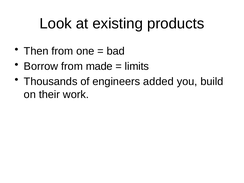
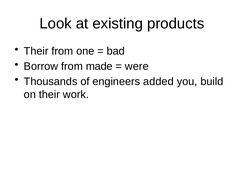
Then at (36, 51): Then -> Their
limits: limits -> were
